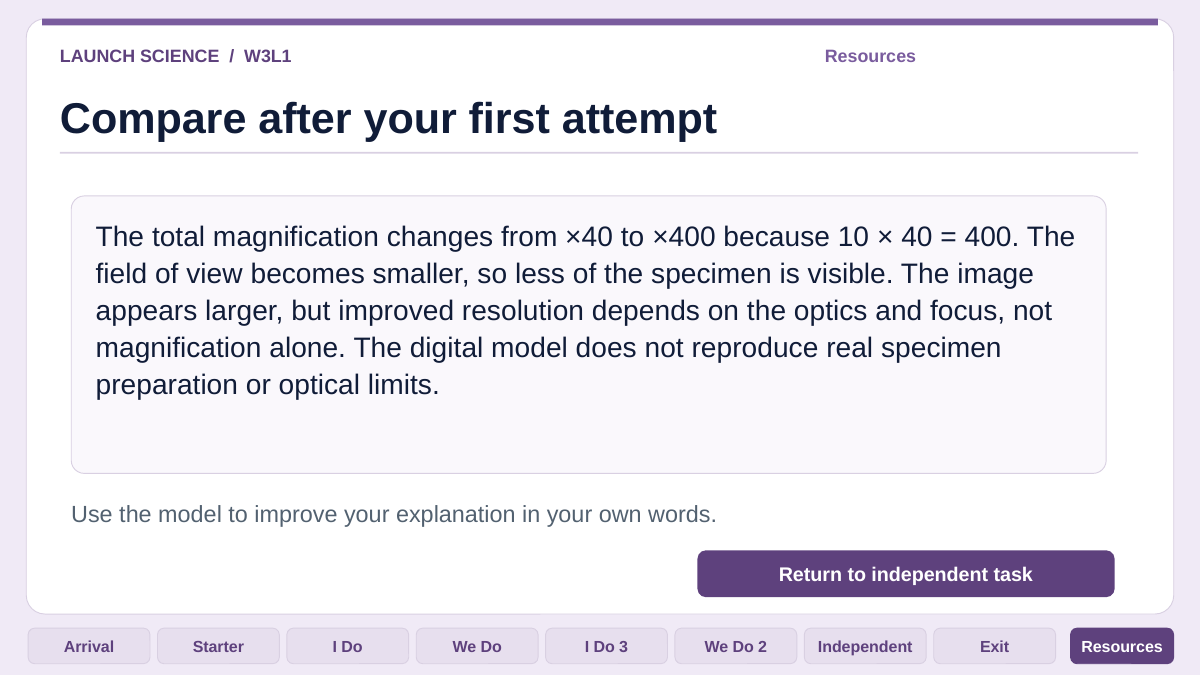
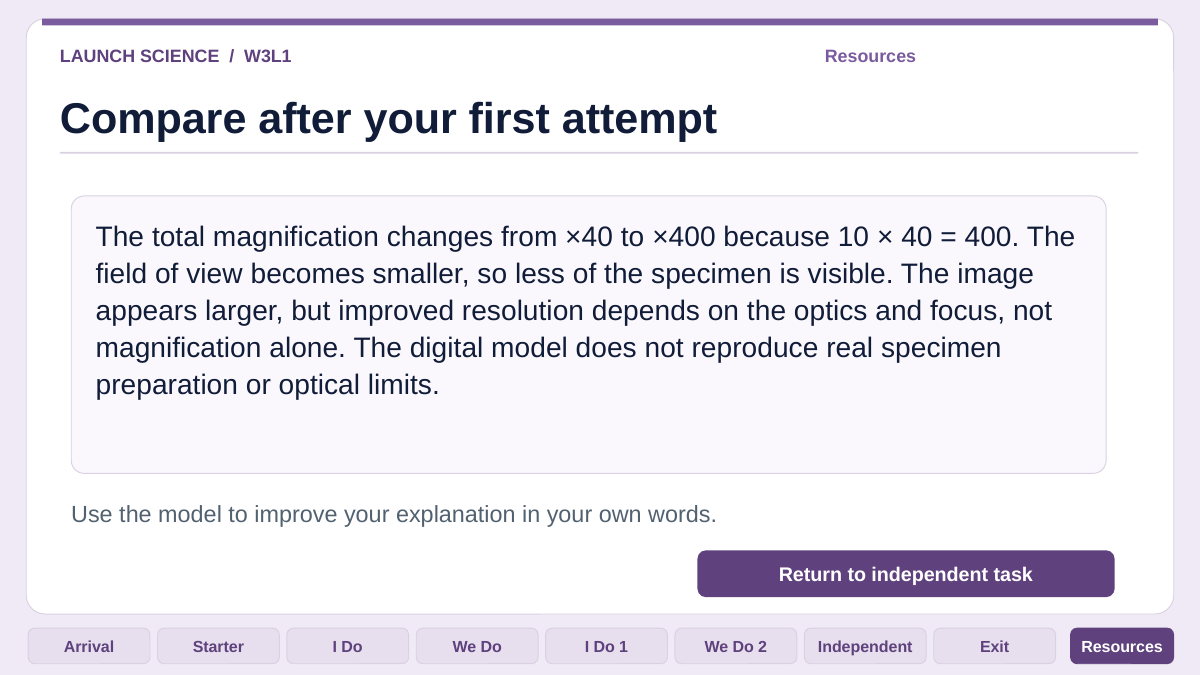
3: 3 -> 1
